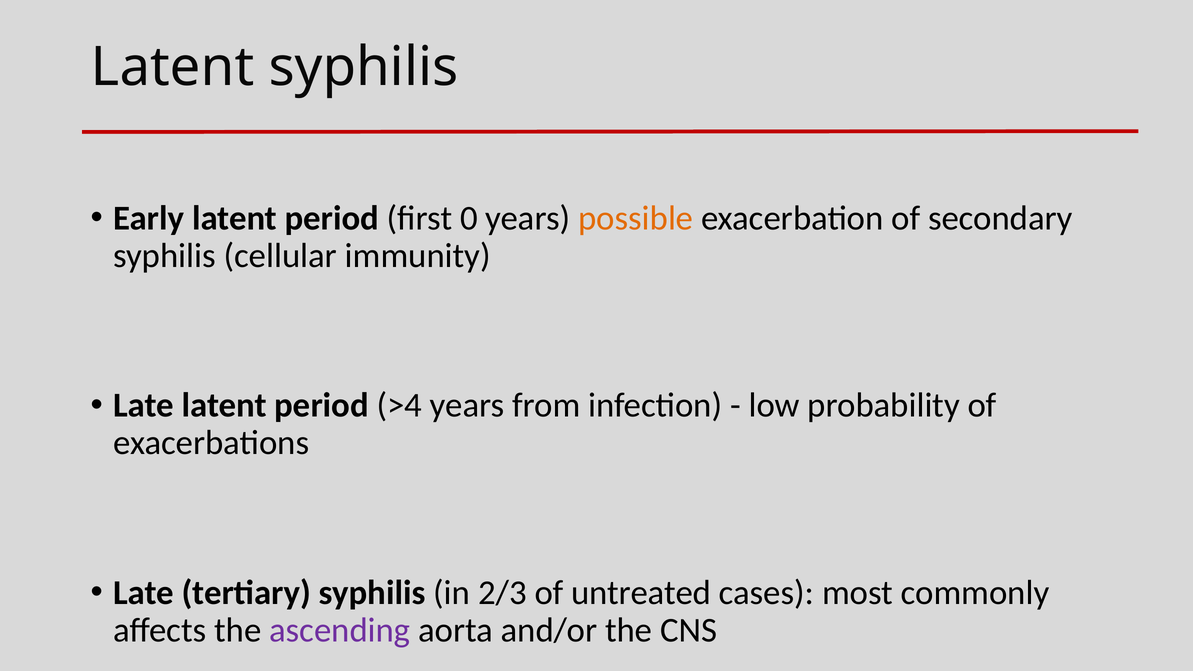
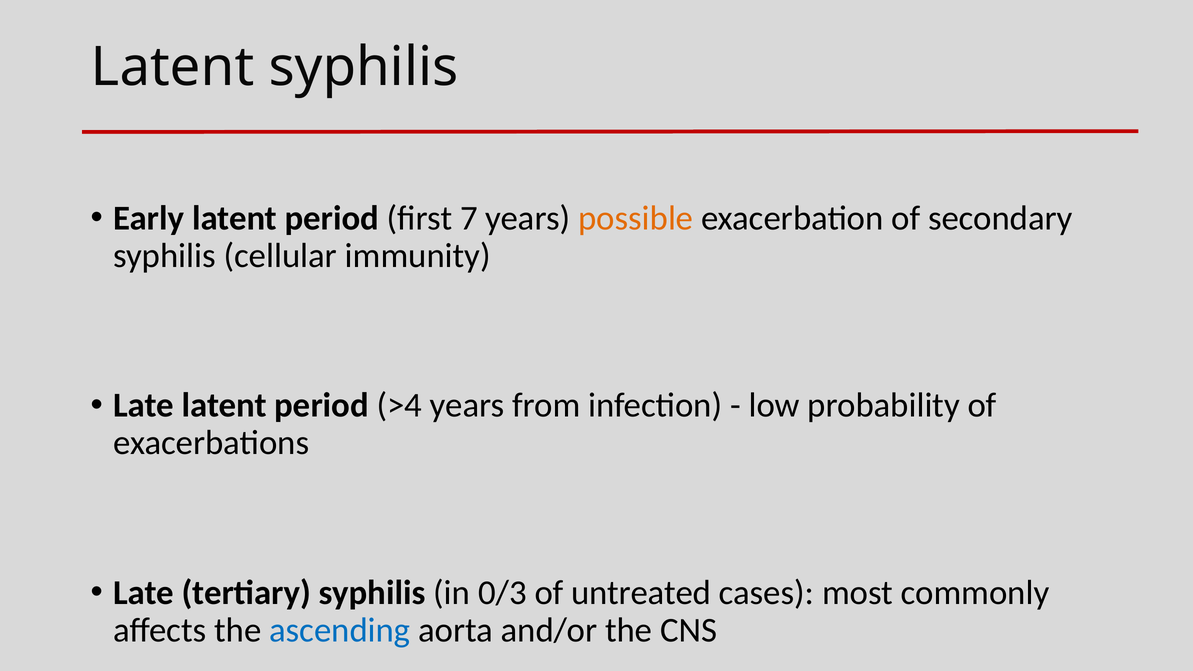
0: 0 -> 7
2/3: 2/3 -> 0/3
ascending colour: purple -> blue
